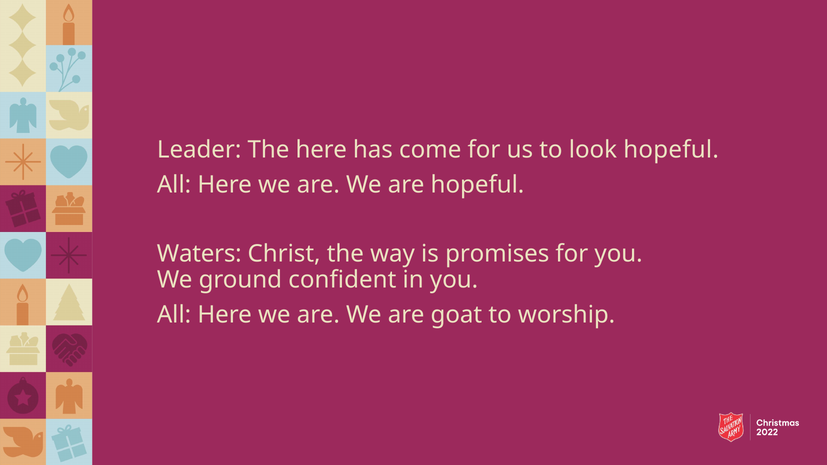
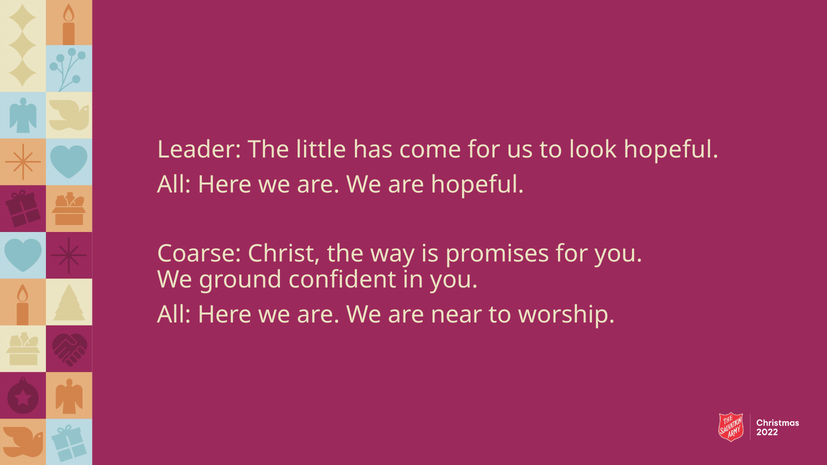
The here: here -> little
Waters: Waters -> Coarse
goat: goat -> near
